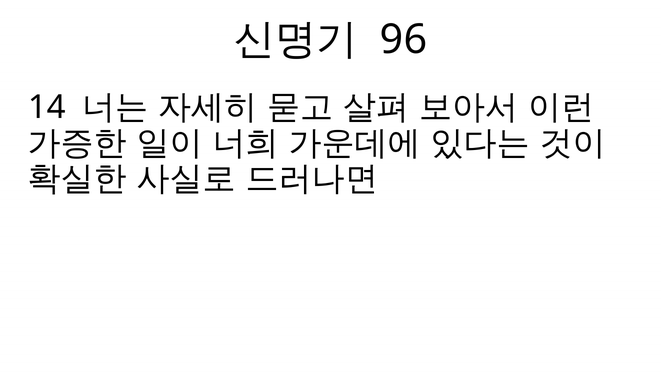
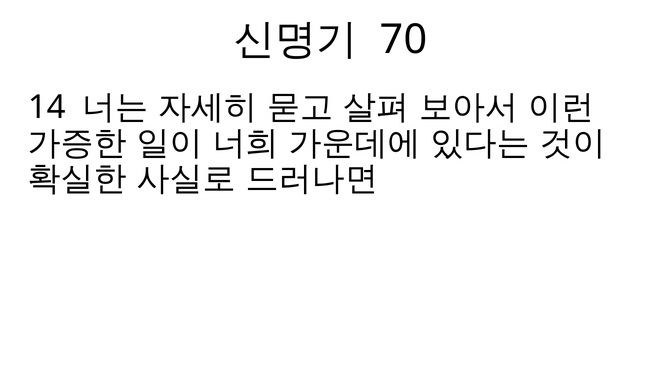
96: 96 -> 70
